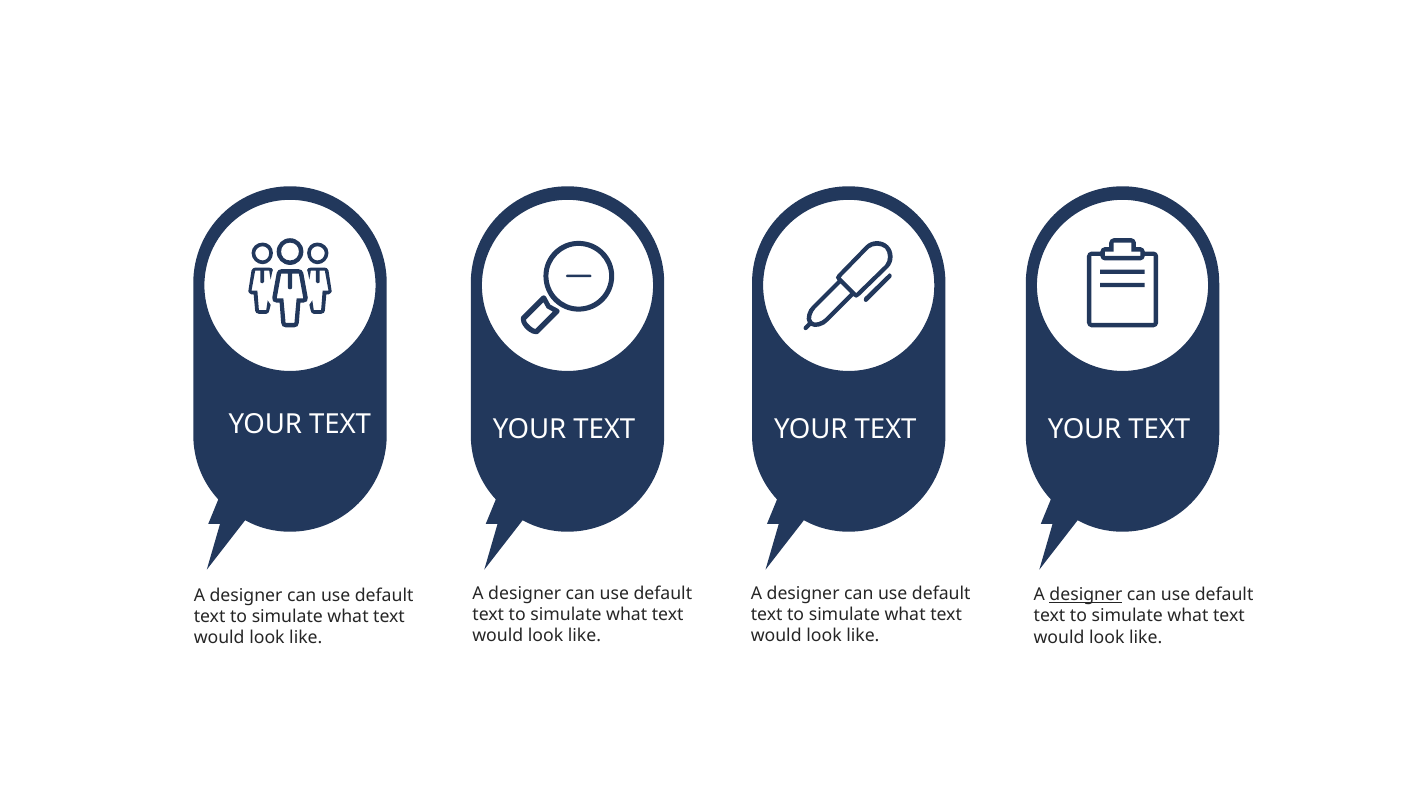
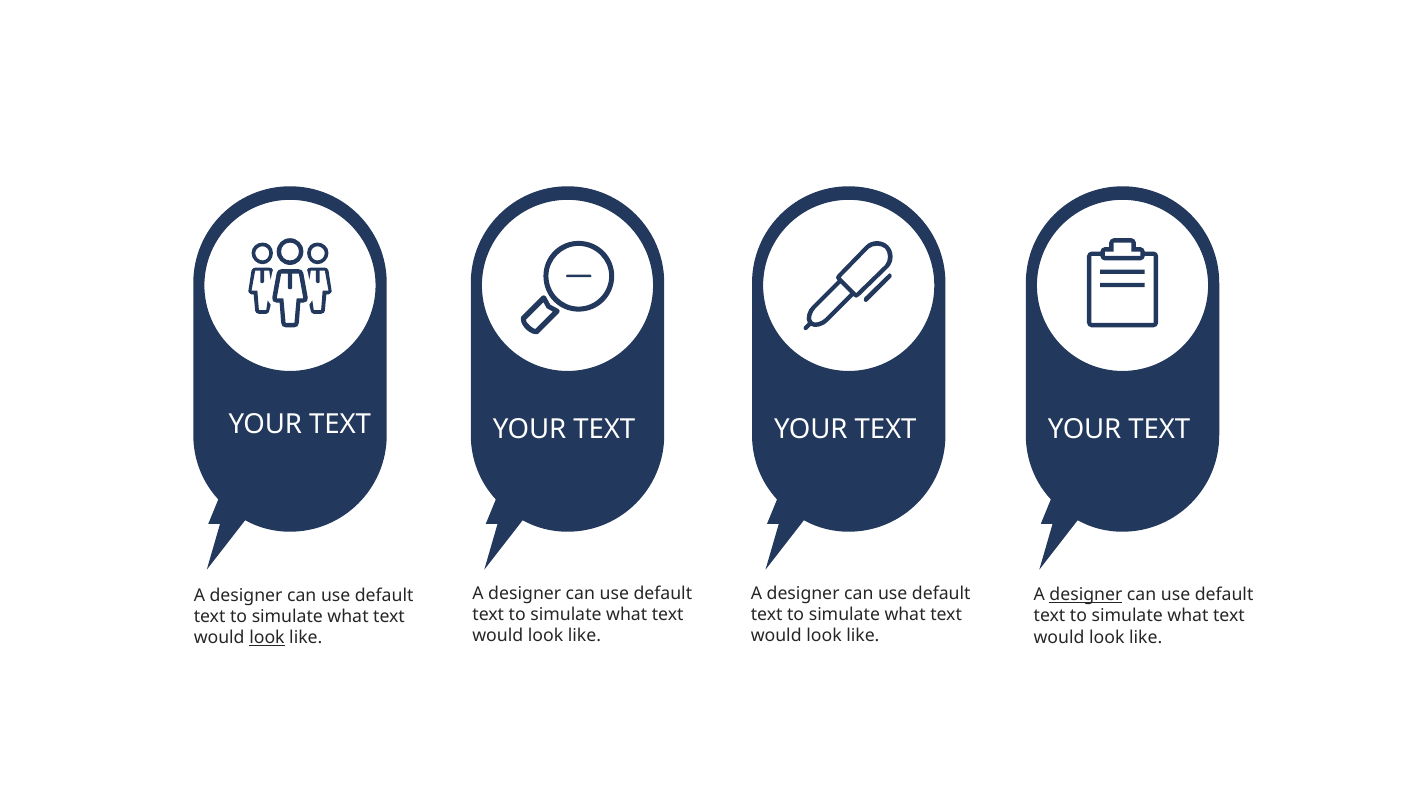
look at (267, 638) underline: none -> present
